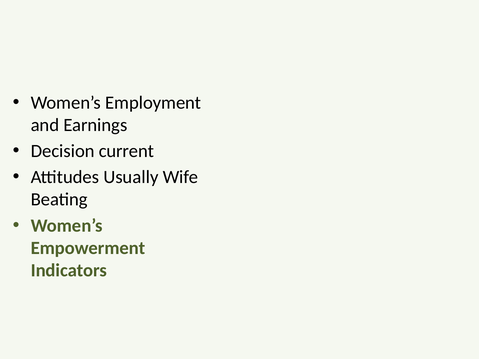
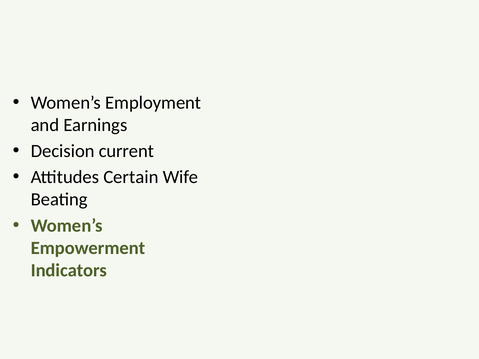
Usually: Usually -> Certain
